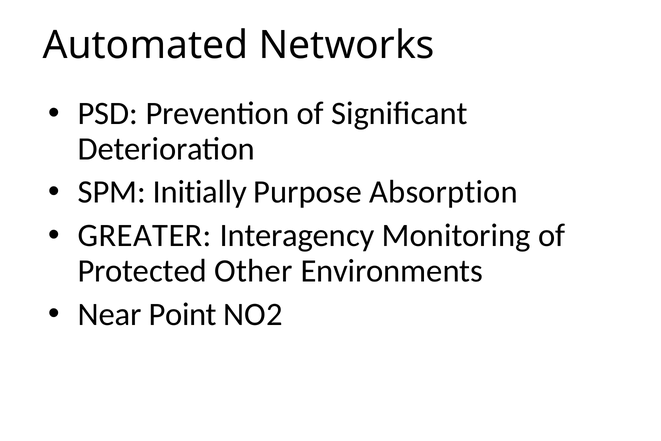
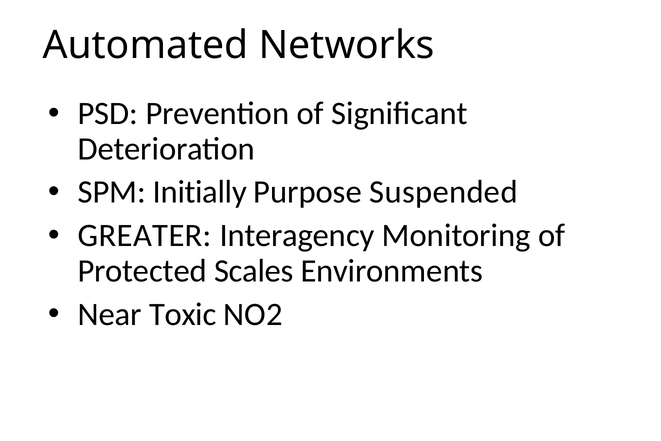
Absorption: Absorption -> Suspended
Other: Other -> Scales
Point: Point -> Toxic
